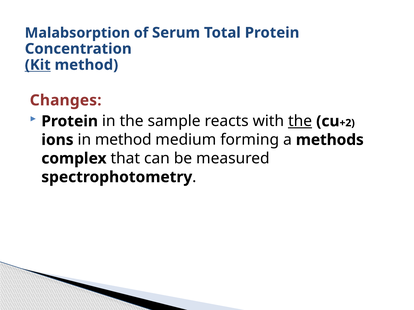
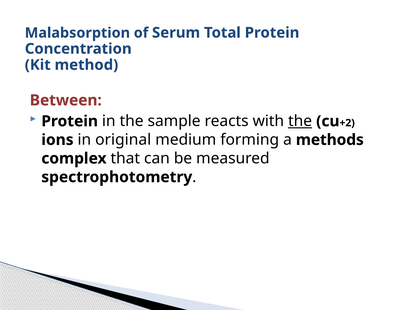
Kit underline: present -> none
Changes: Changes -> Between
in method: method -> original
